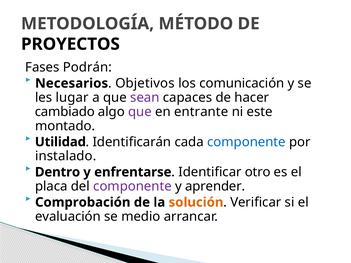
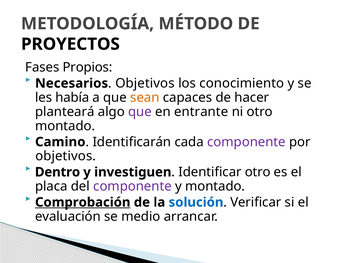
Podrán: Podrán -> Propios
comunicación: comunicación -> conocimiento
lugar: lugar -> había
sean colour: purple -> orange
cambiado: cambiado -> planteará
ni este: este -> otro
Utilidad: Utilidad -> Camino
componente at (246, 142) colour: blue -> purple
instalado at (66, 156): instalado -> objetivos
enfrentarse: enfrentarse -> investiguen
y aprender: aprender -> montado
Comprobación underline: none -> present
solución colour: orange -> blue
